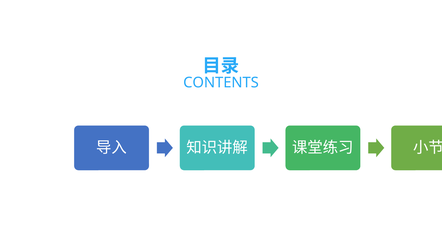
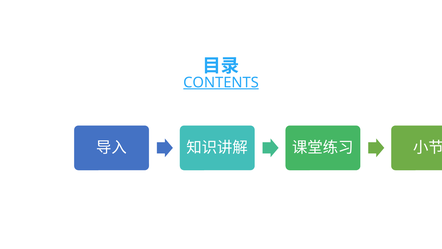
CONTENTS underline: none -> present
